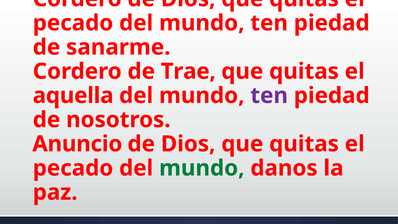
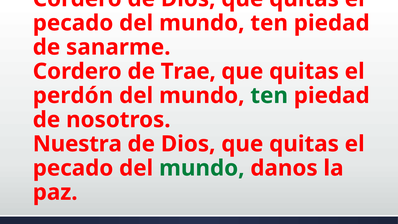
aquella: aquella -> perdón
ten at (269, 96) colour: purple -> green
Anuncio: Anuncio -> Nuestra
